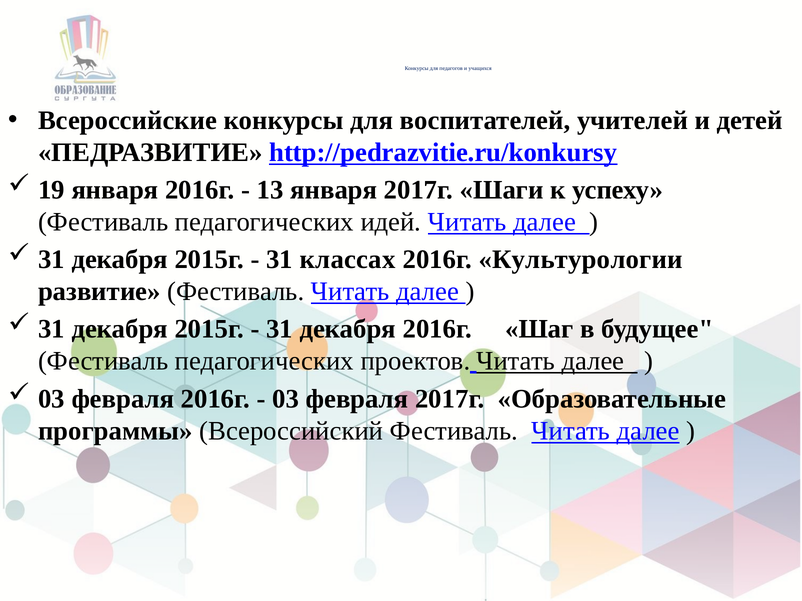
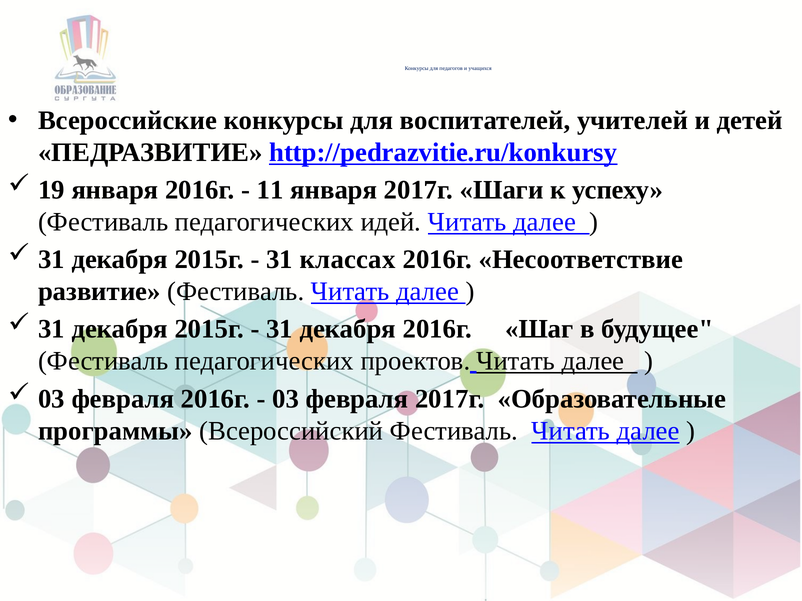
13: 13 -> 11
Культурологии: Культурологии -> Несоответствие
